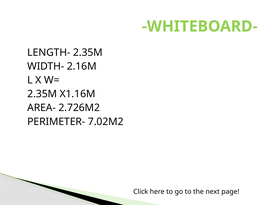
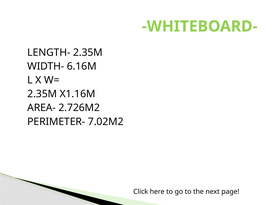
2.16M: 2.16M -> 6.16M
